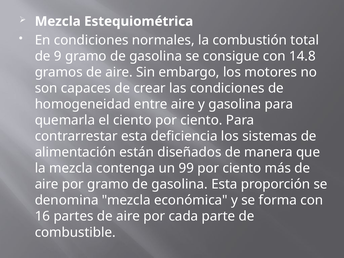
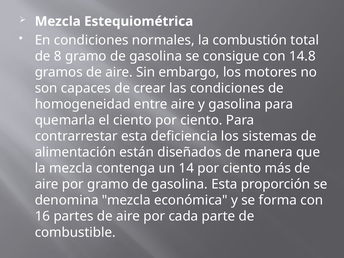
9: 9 -> 8
99: 99 -> 14
